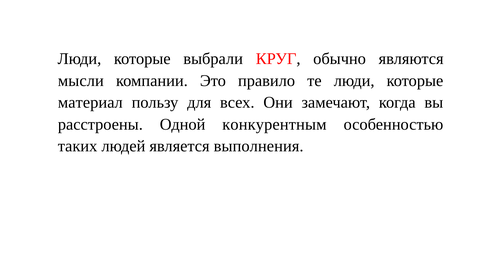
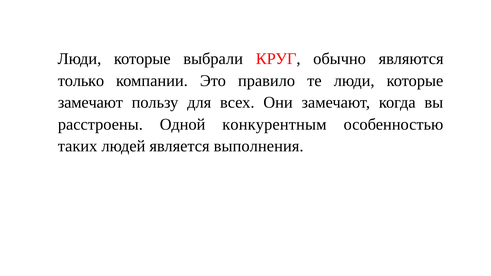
мысли: мысли -> только
материал at (90, 103): материал -> замечают
